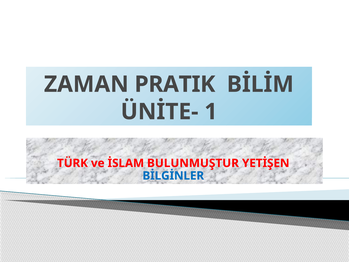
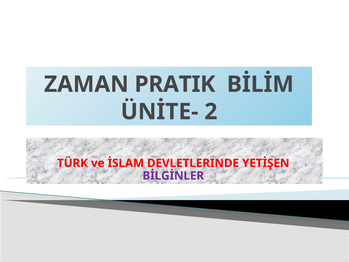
1: 1 -> 2
BULUNMUŞTUR: BULUNMUŞTUR -> DEVLETLERINDE
BİLGİNLER colour: blue -> purple
